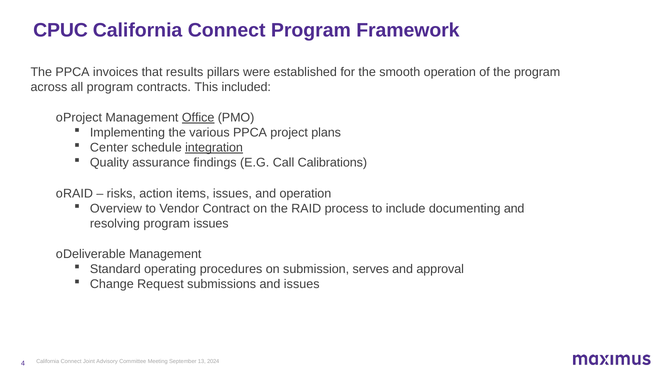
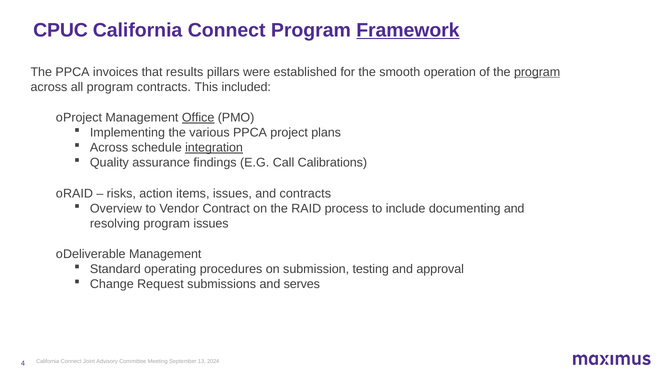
Framework underline: none -> present
program at (537, 72) underline: none -> present
Center at (109, 148): Center -> Across
and operation: operation -> contracts
serves: serves -> testing
and issues: issues -> serves
